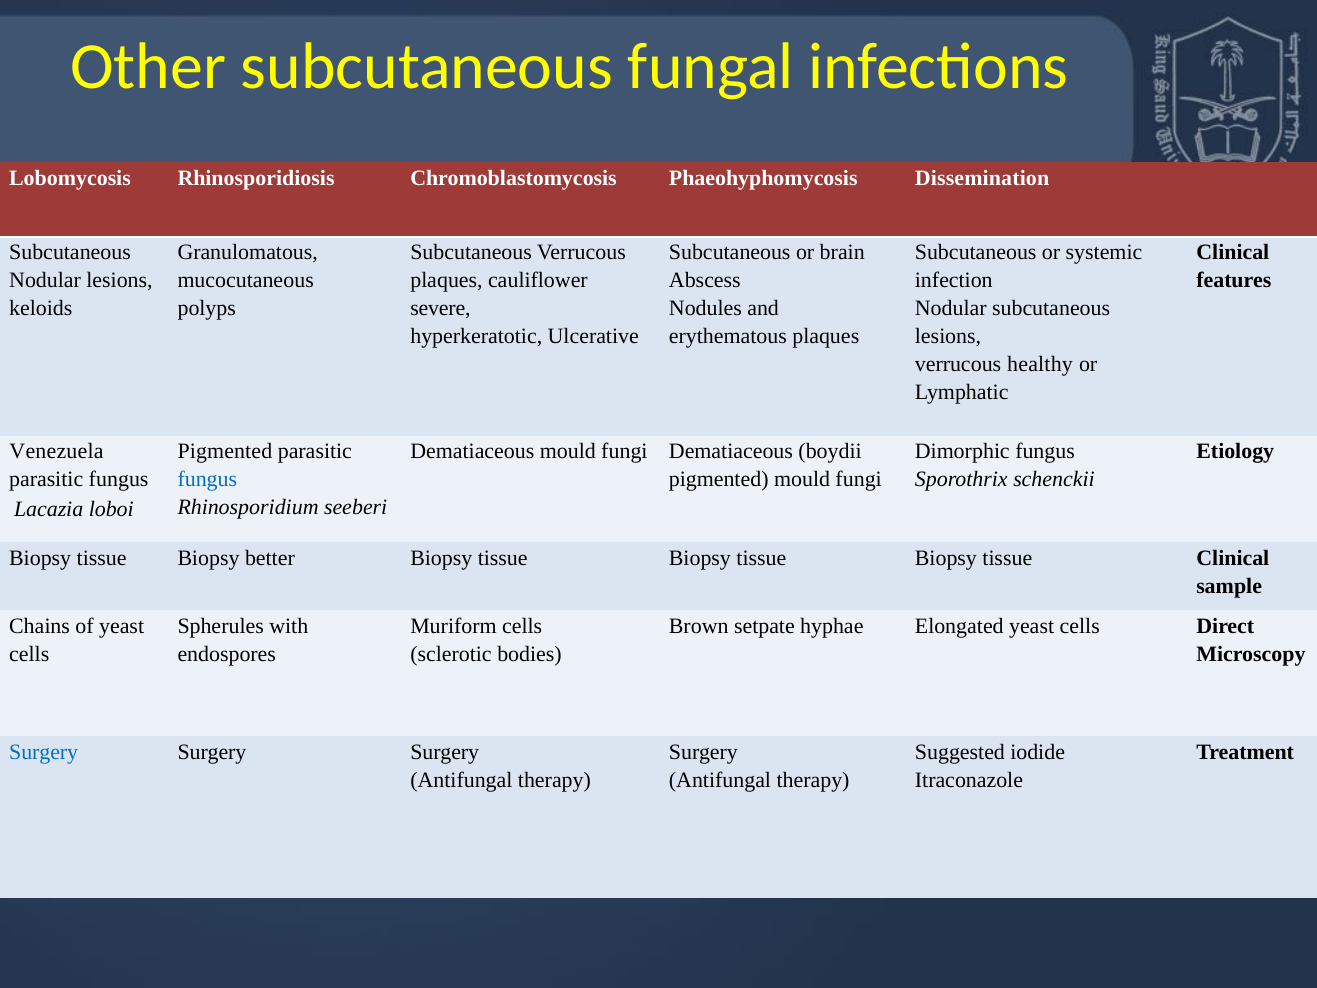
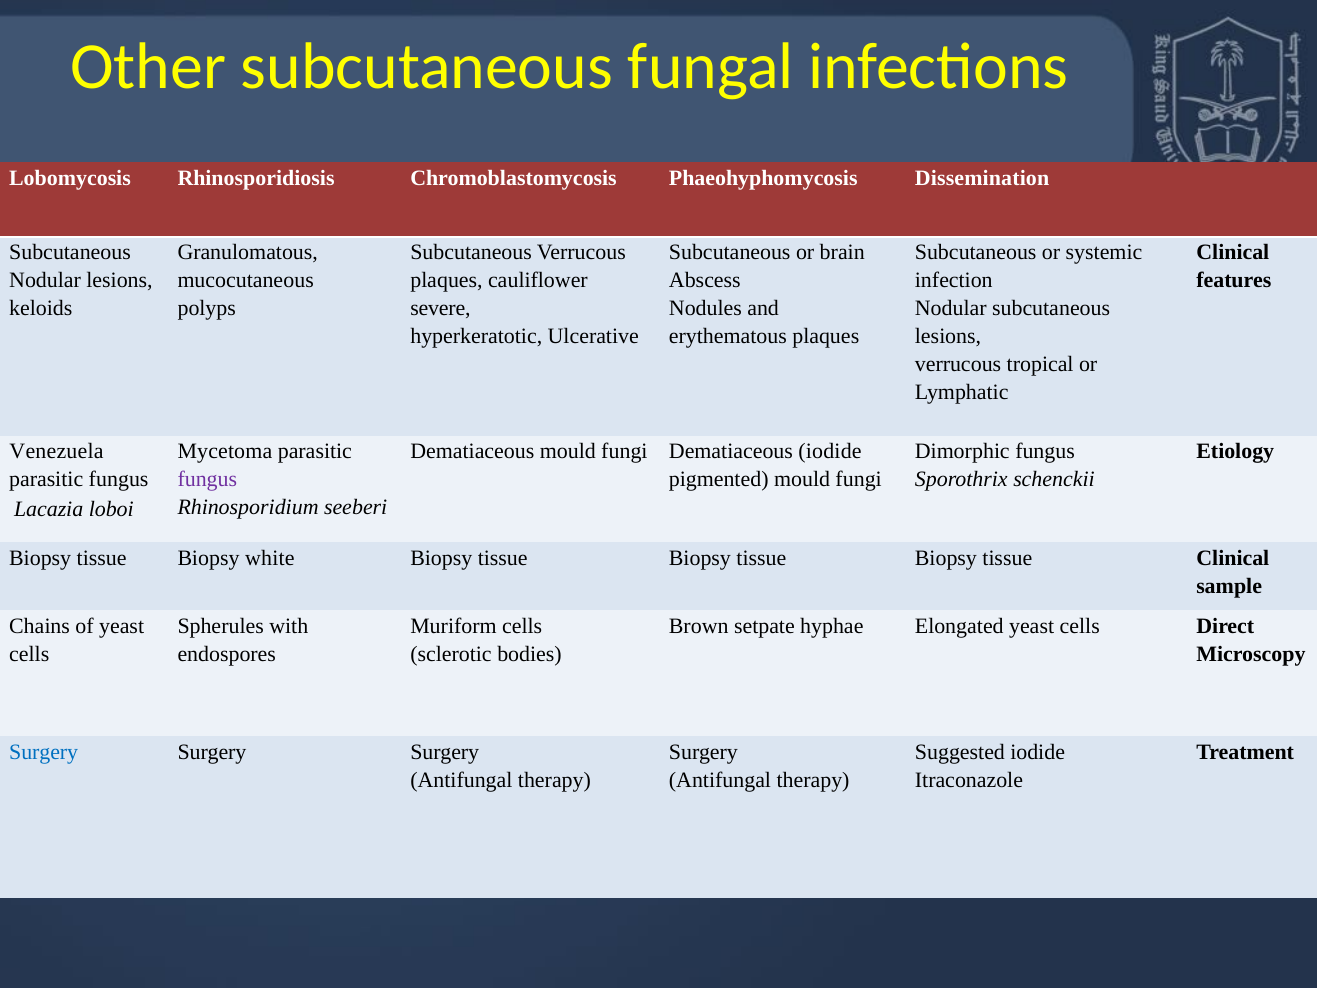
healthy: healthy -> tropical
Pigmented at (225, 451): Pigmented -> Mycetoma
Dematiaceous boydii: boydii -> iodide
fungus at (207, 479) colour: blue -> purple
better: better -> white
